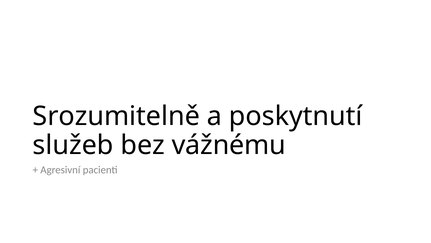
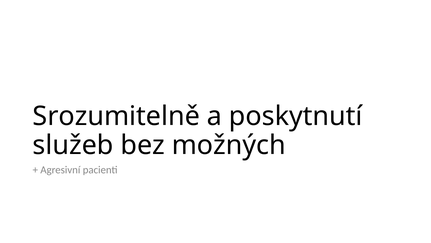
vážnému: vážnému -> možných
